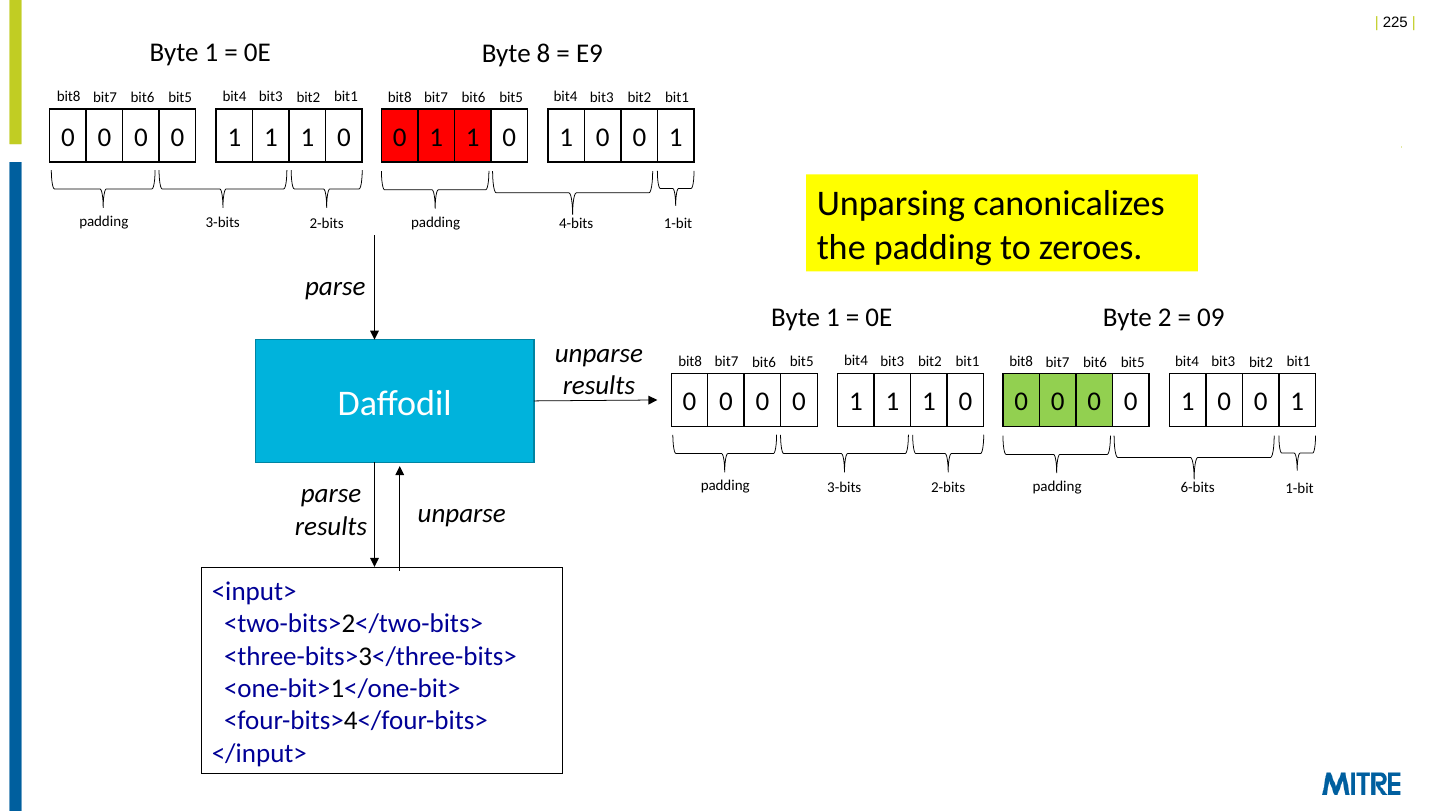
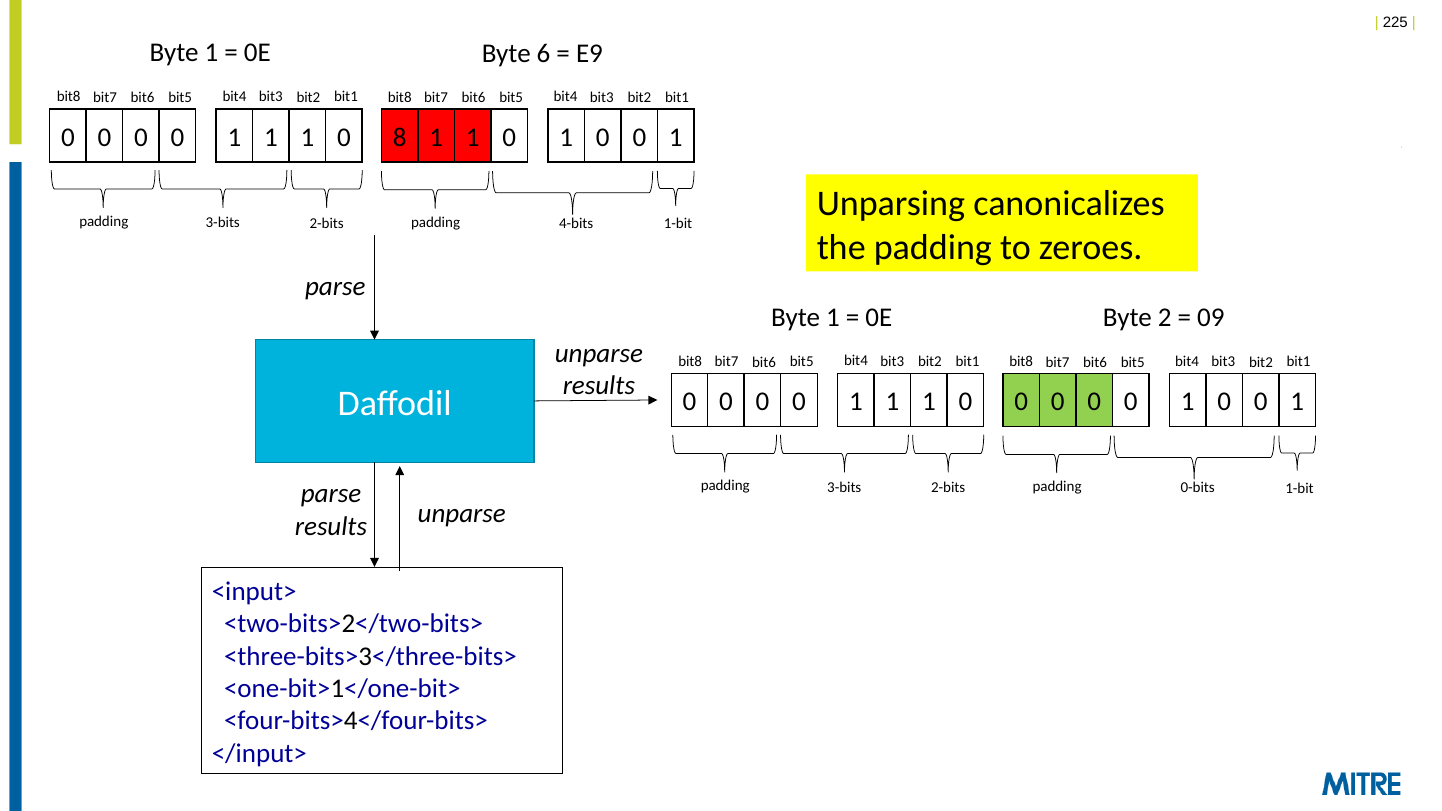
8: 8 -> 6
0 at (400, 137): 0 -> 8
6-bits: 6-bits -> 0-bits
